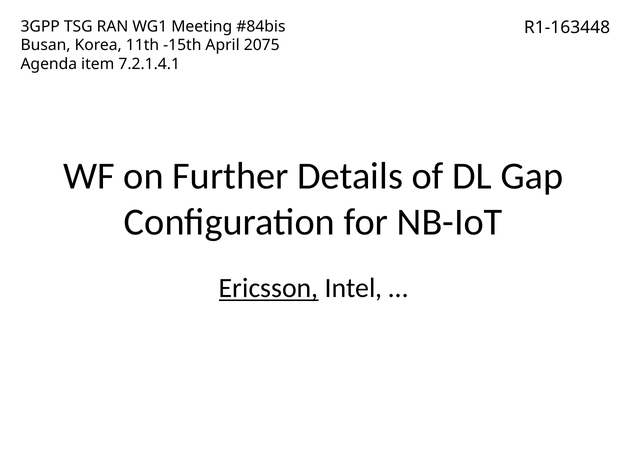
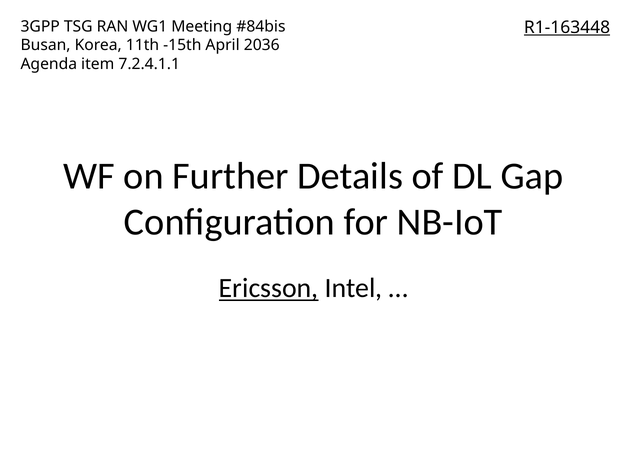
R1-163448 underline: none -> present
2075: 2075 -> 2036
7.2.1.4.1: 7.2.1.4.1 -> 7.2.4.1.1
